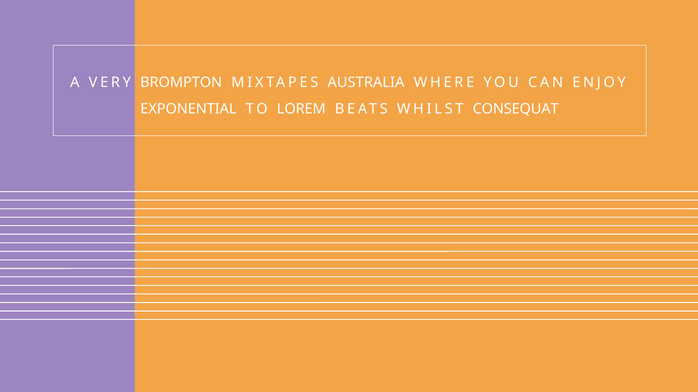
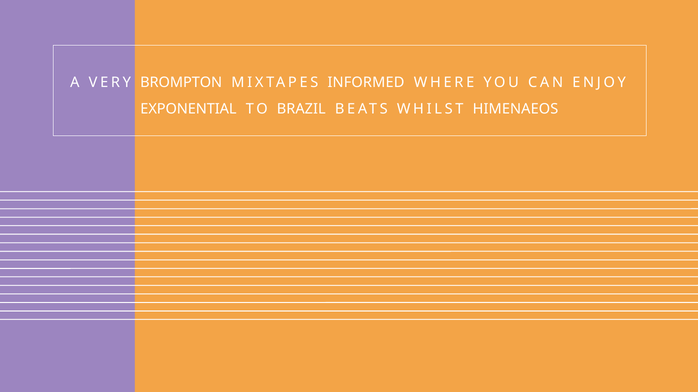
AUSTRALIA: AUSTRALIA -> INFORMED
LOREM: LOREM -> BRAZIL
CONSEQUAT: CONSEQUAT -> HIMENAEOS
